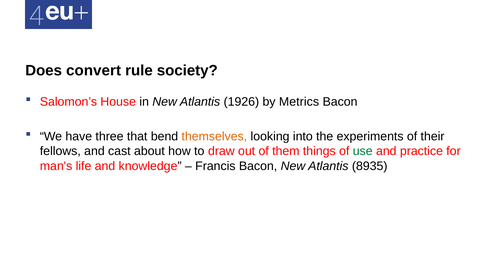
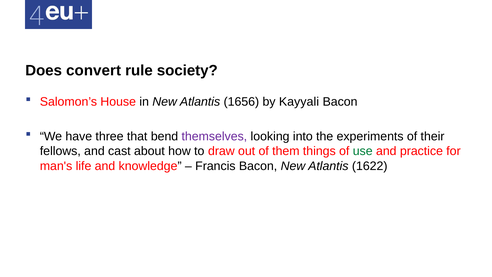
1926: 1926 -> 1656
Metrics: Metrics -> Kayyali
themselves colour: orange -> purple
8935: 8935 -> 1622
